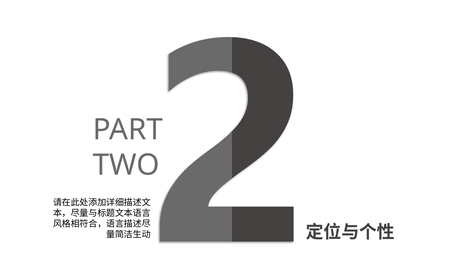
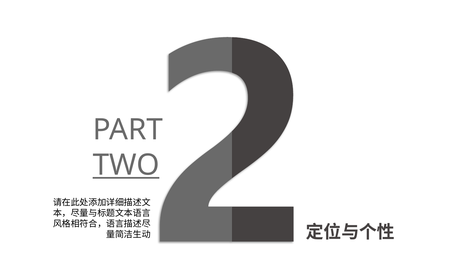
TWO underline: none -> present
